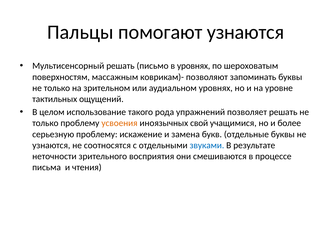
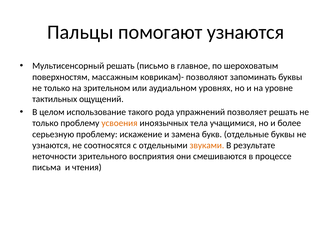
в уровнях: уровнях -> главное
свой: свой -> тела
звуками colour: blue -> orange
